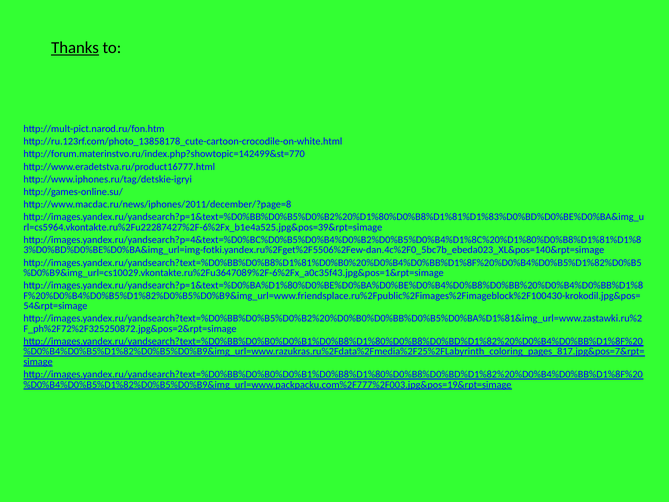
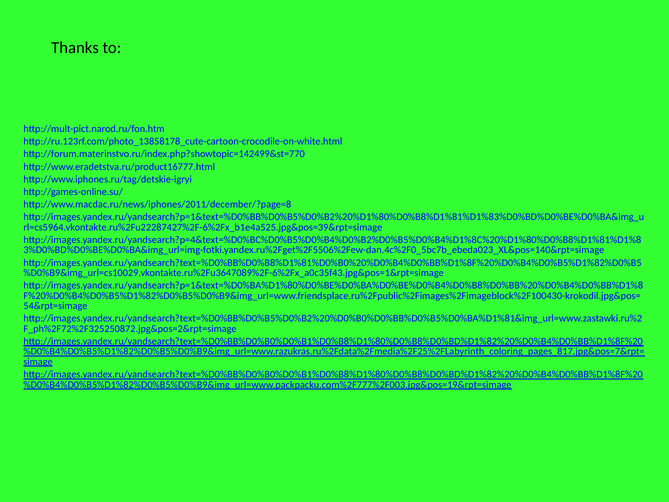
Thanks underline: present -> none
